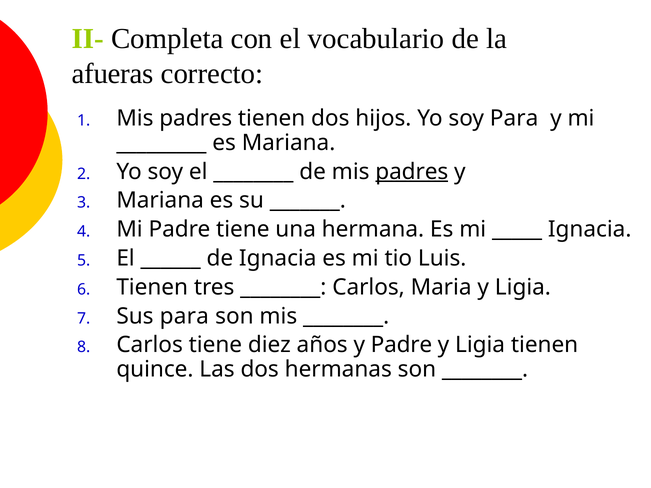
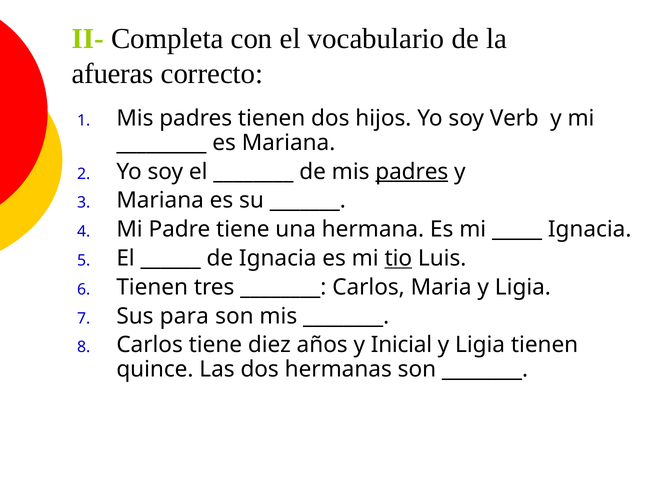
soy Para: Para -> Verb
tio underline: none -> present
y Padre: Padre -> Inicial
